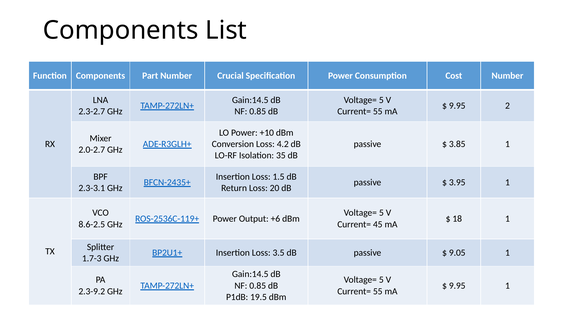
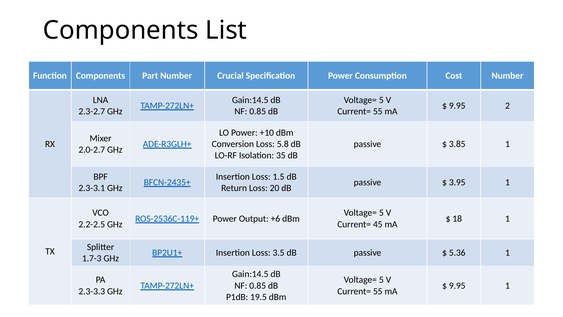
4.2: 4.2 -> 5.8
8.6-2.5: 8.6-2.5 -> 2.2-2.5
9.05: 9.05 -> 5.36
2.3-9.2: 2.3-9.2 -> 2.3-3.3
